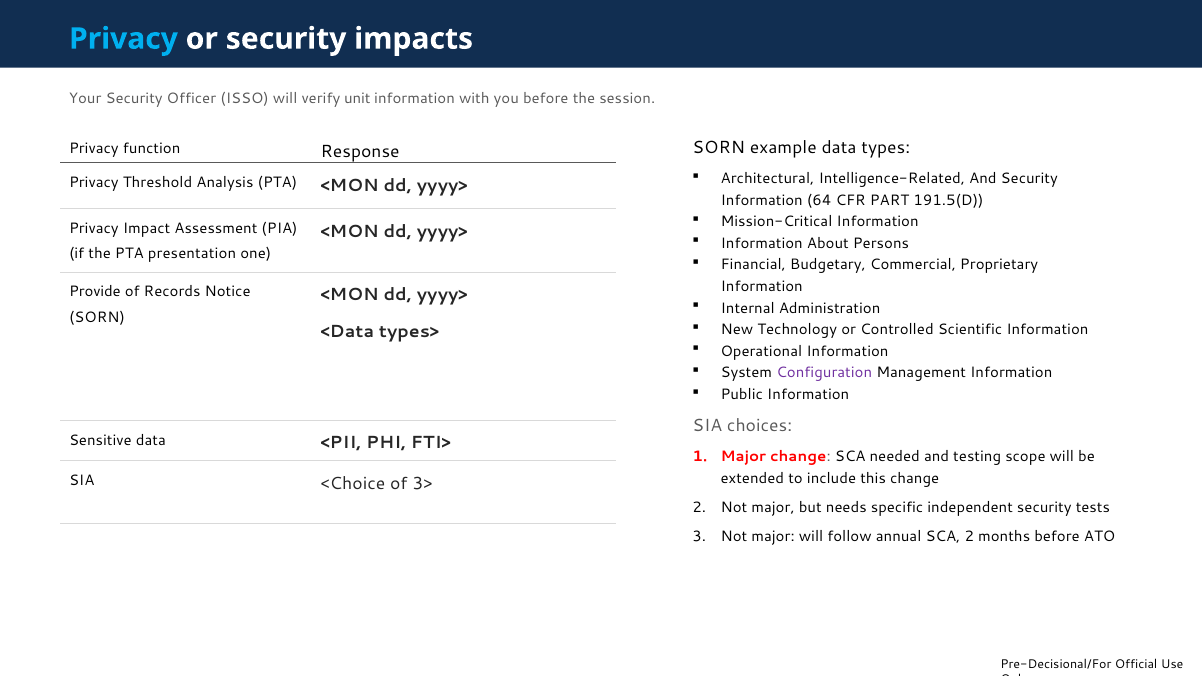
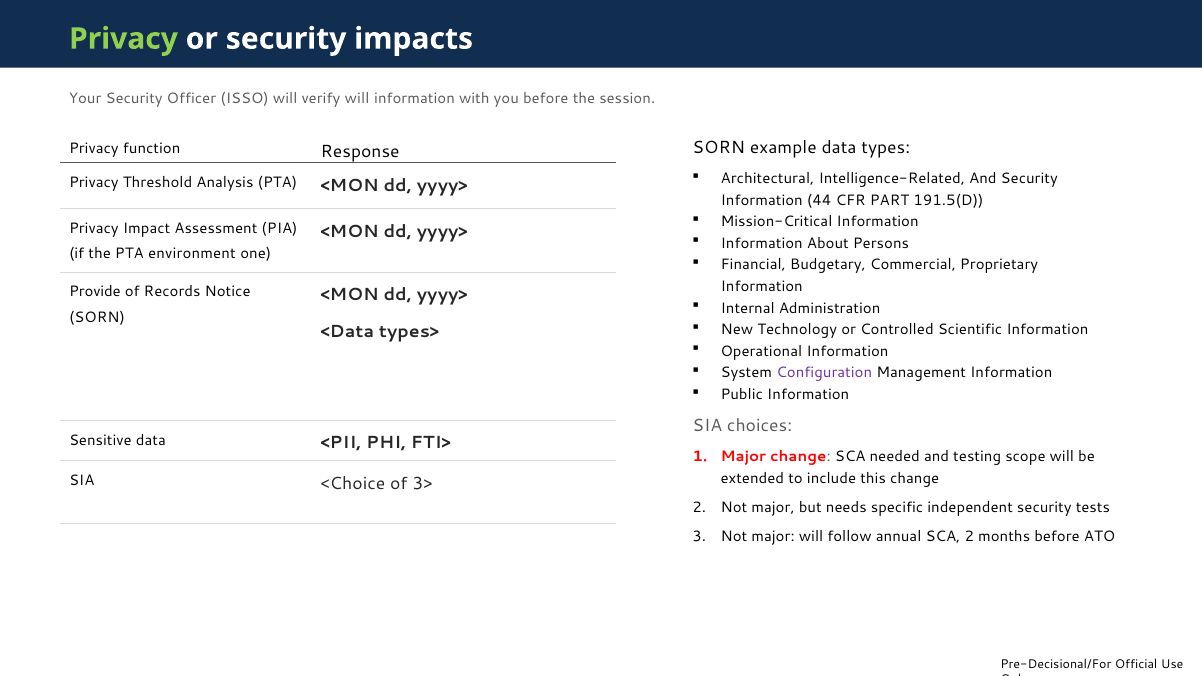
Privacy at (123, 39) colour: light blue -> light green
verify unit: unit -> will
64: 64 -> 44
presentation: presentation -> environment
